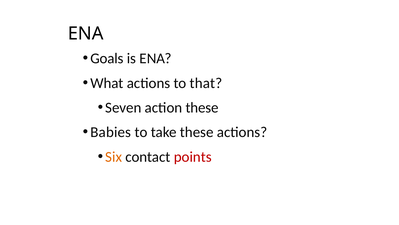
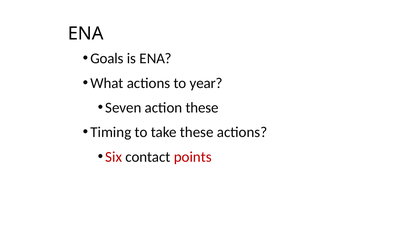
that: that -> year
Babies: Babies -> Timing
Six colour: orange -> red
